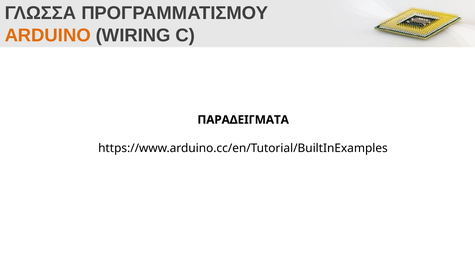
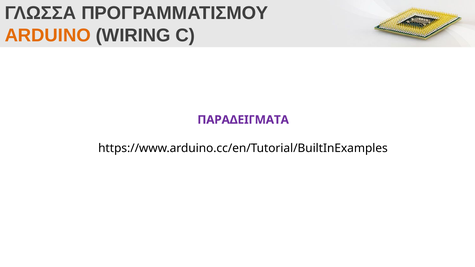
ΠΑΡΑΔΕΙΓΜΑΤΑ colour: black -> purple
